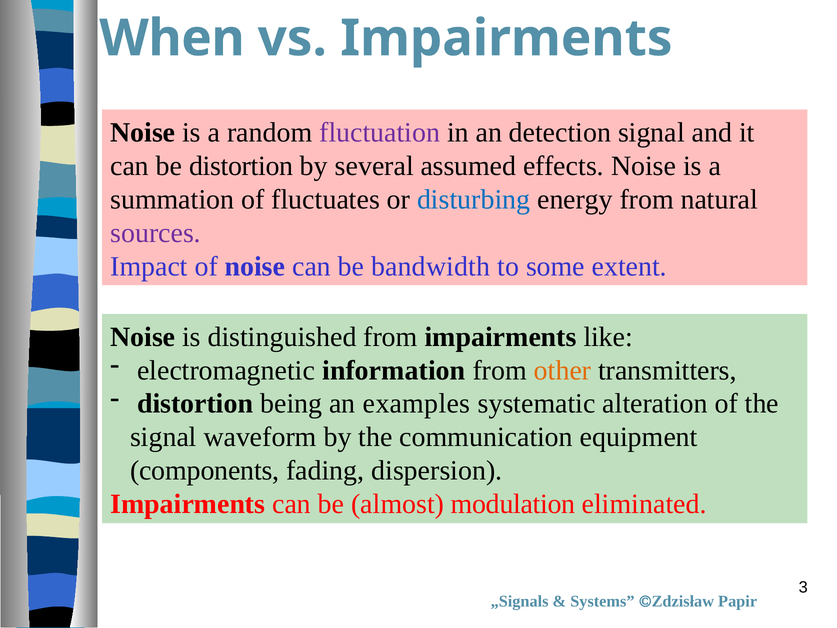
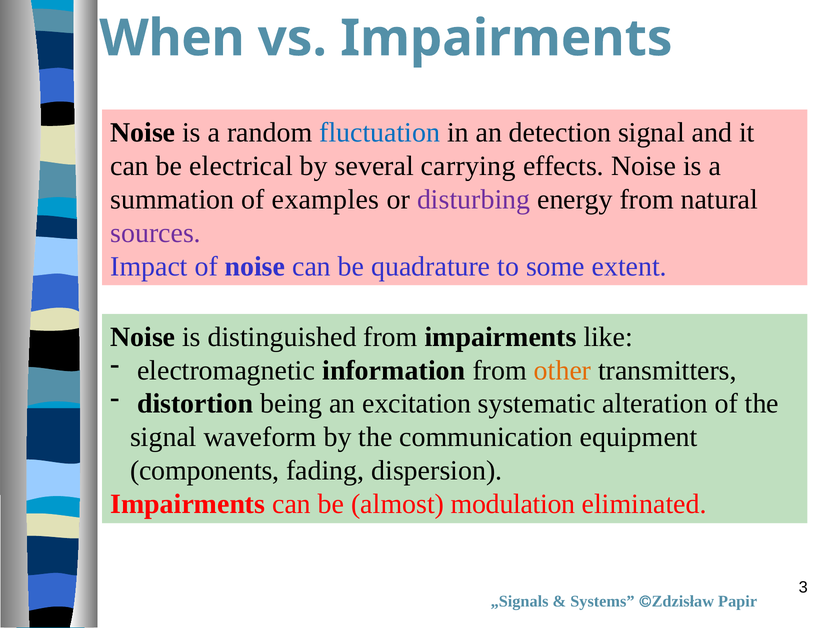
fluctuation colour: purple -> blue
be distortion: distortion -> electrical
assumed: assumed -> carrying
fluctuates: fluctuates -> examples
disturbing colour: blue -> purple
bandwidth: bandwidth -> quadrature
examples: examples -> excitation
